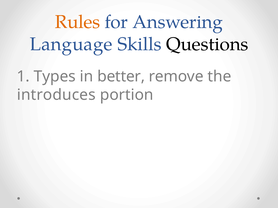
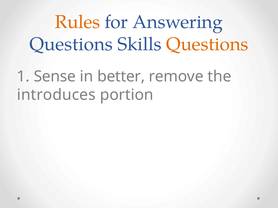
Language at (71, 44): Language -> Questions
Questions at (207, 44) colour: black -> orange
Types: Types -> Sense
